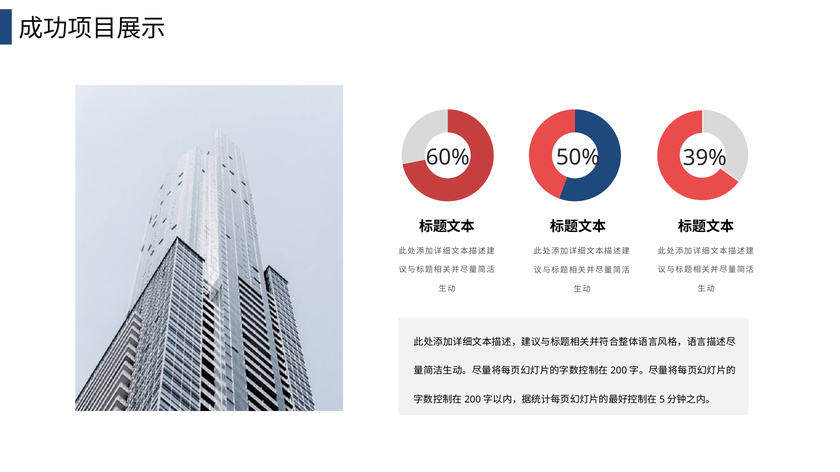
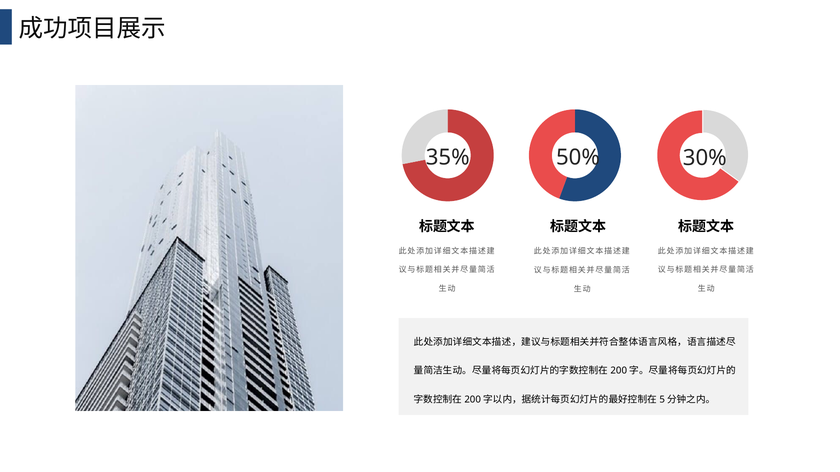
60%: 60% -> 35%
39%: 39% -> 30%
